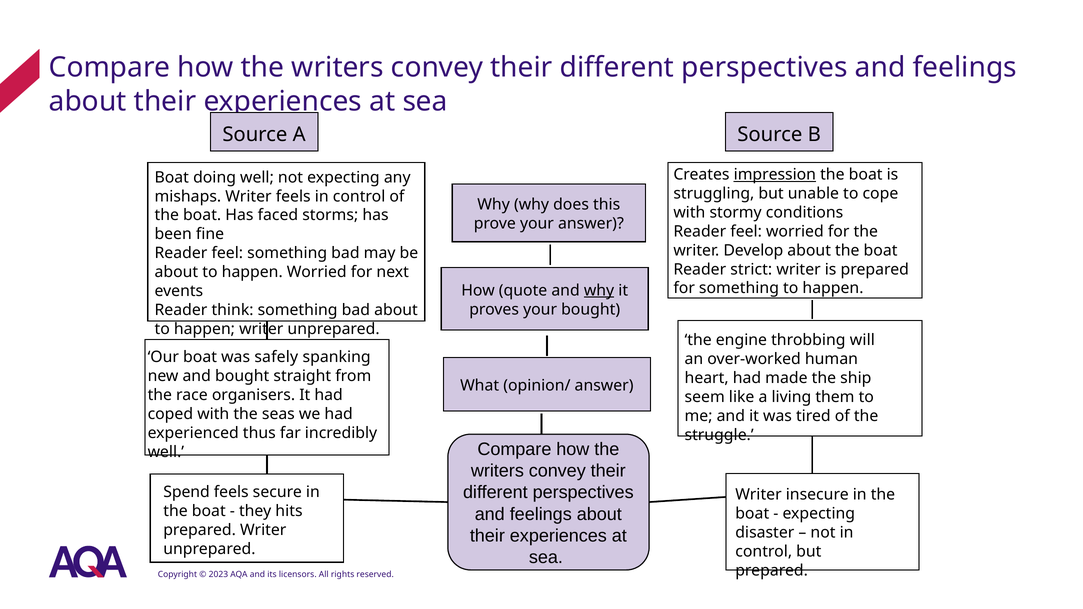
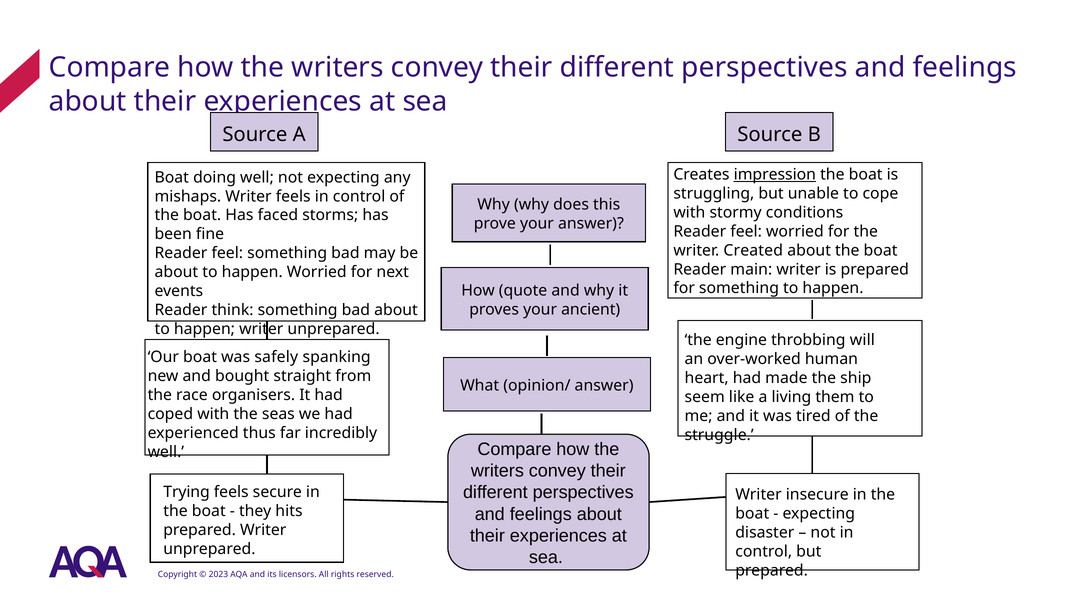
Develop: Develop -> Created
strict: strict -> main
why at (599, 290) underline: present -> none
your bought: bought -> ancient
Spend: Spend -> Trying
